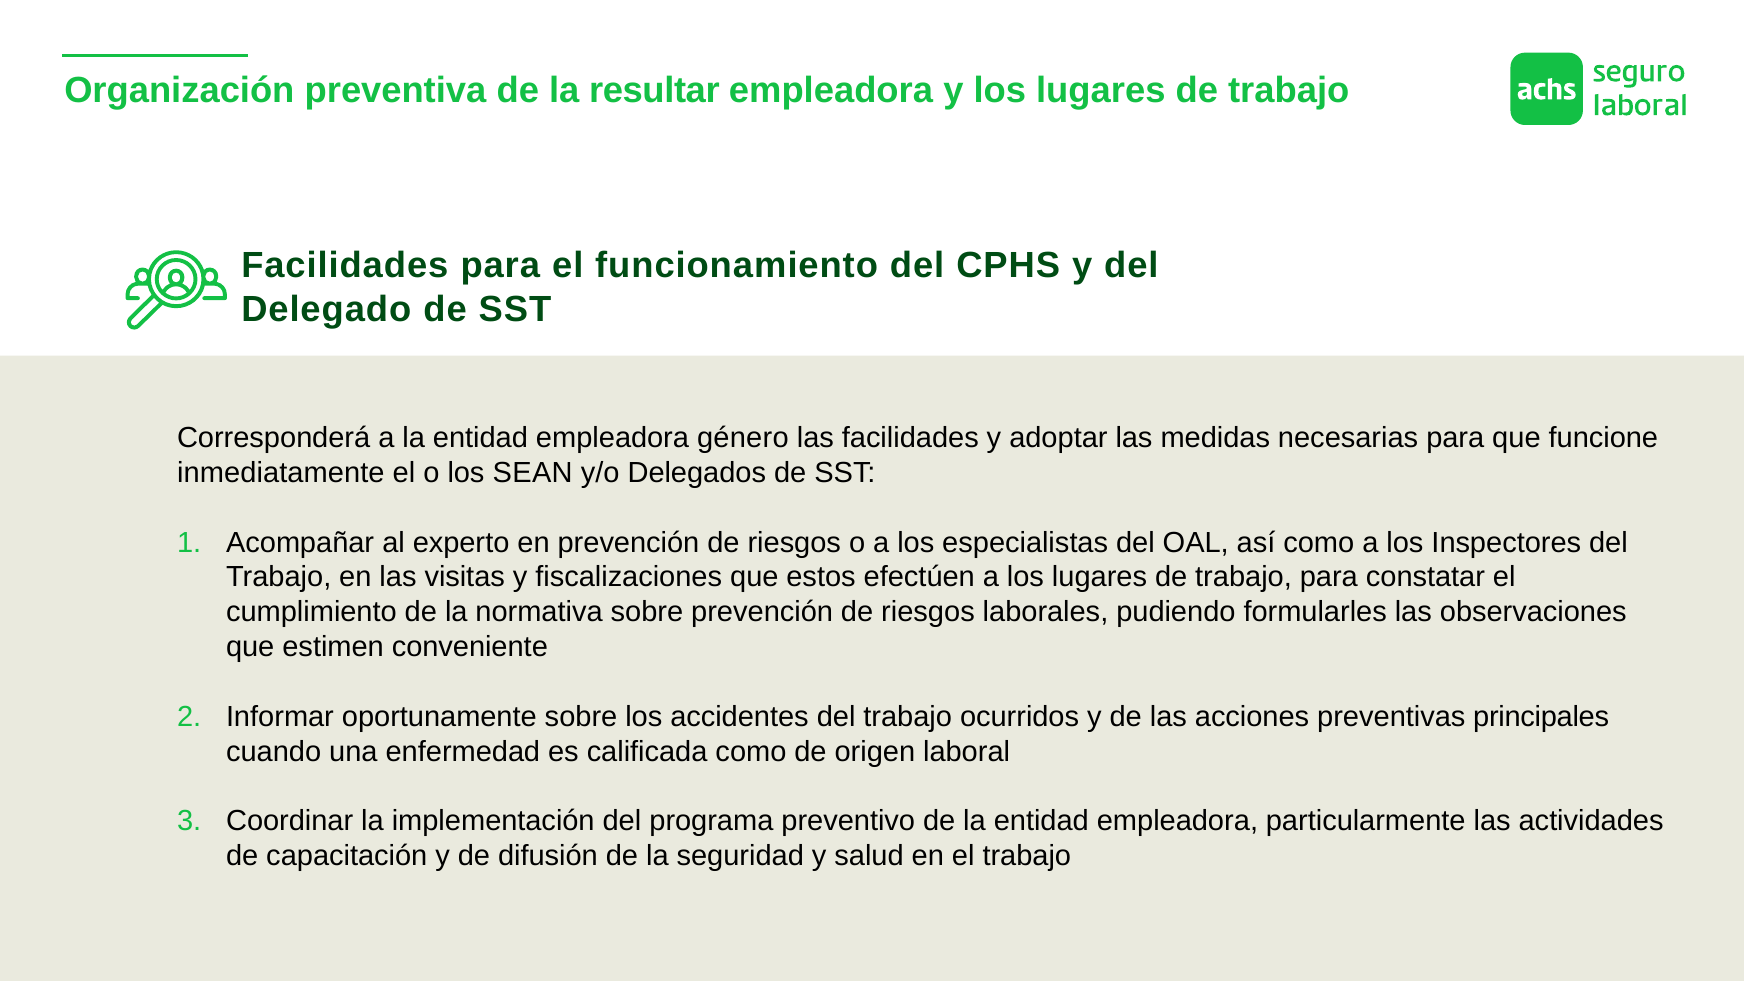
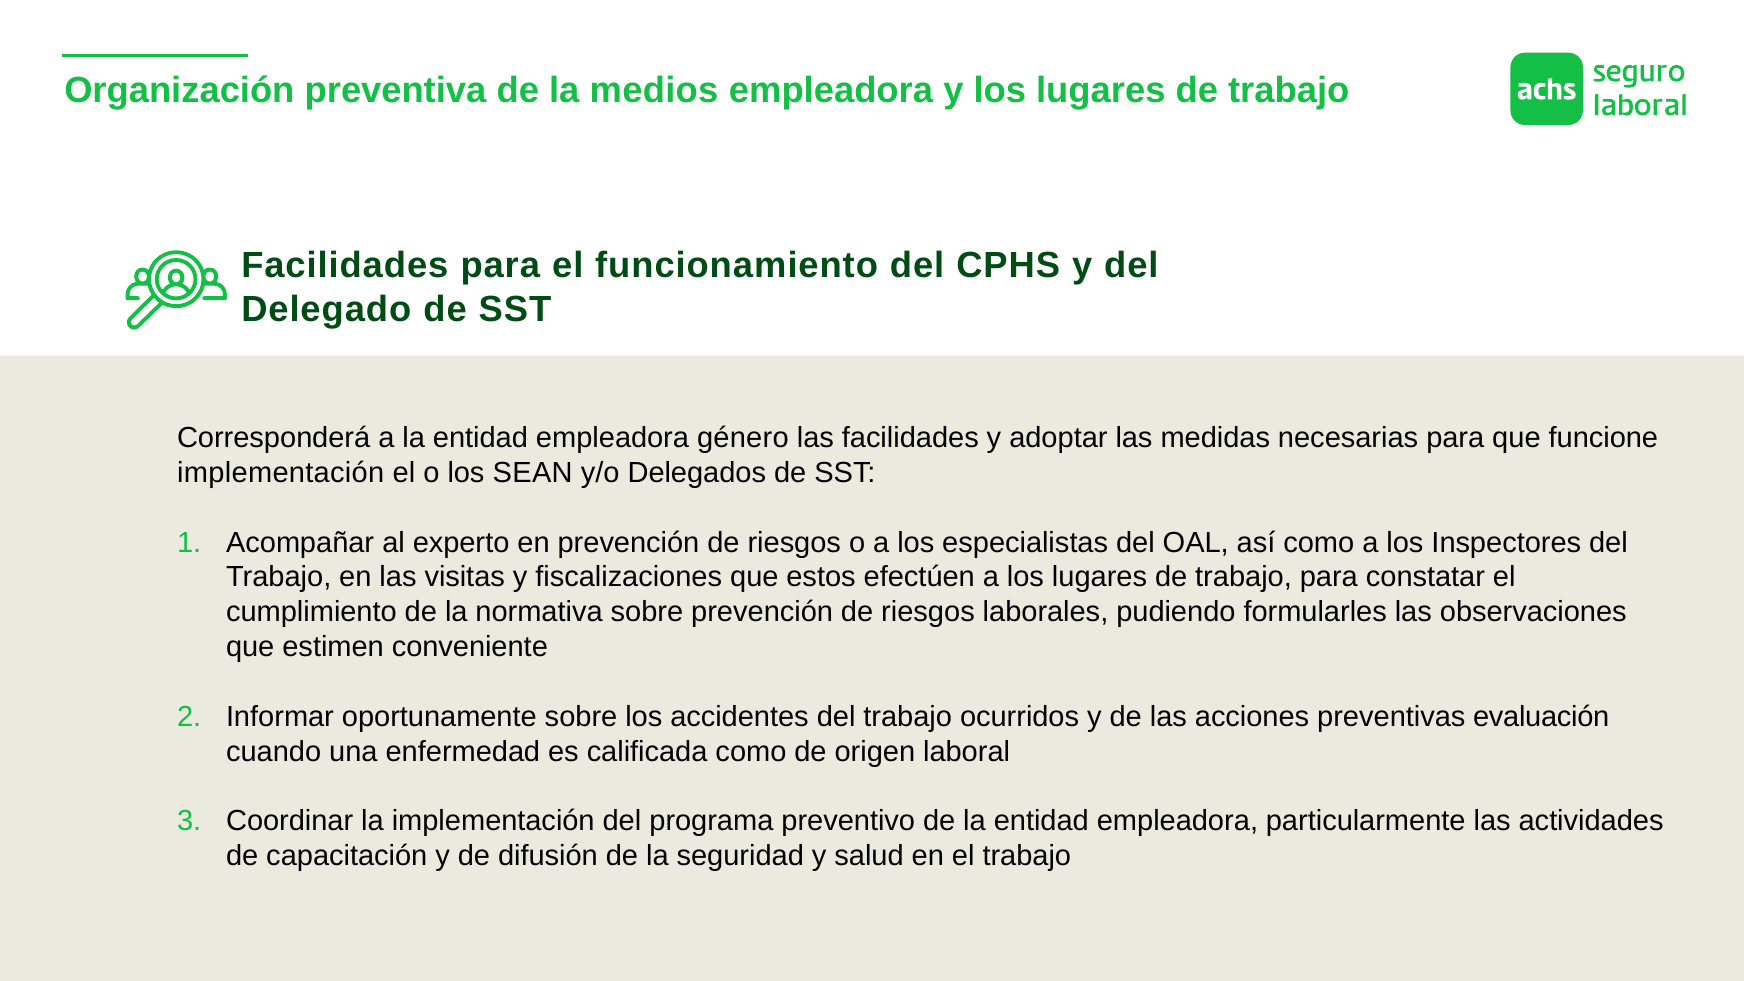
resultar: resultar -> medios
inmediatamente at (281, 473): inmediatamente -> implementación
principales: principales -> evaluación
